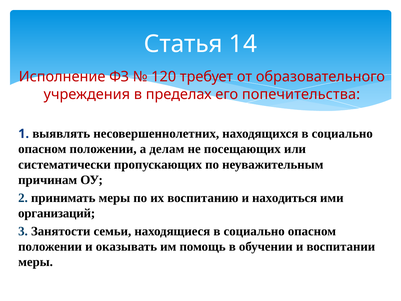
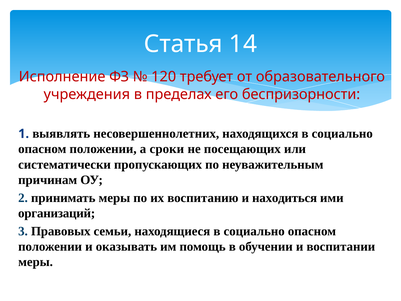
попечительства: попечительства -> беспризорности
делам: делам -> сроки
Занятости: Занятости -> Правовых
